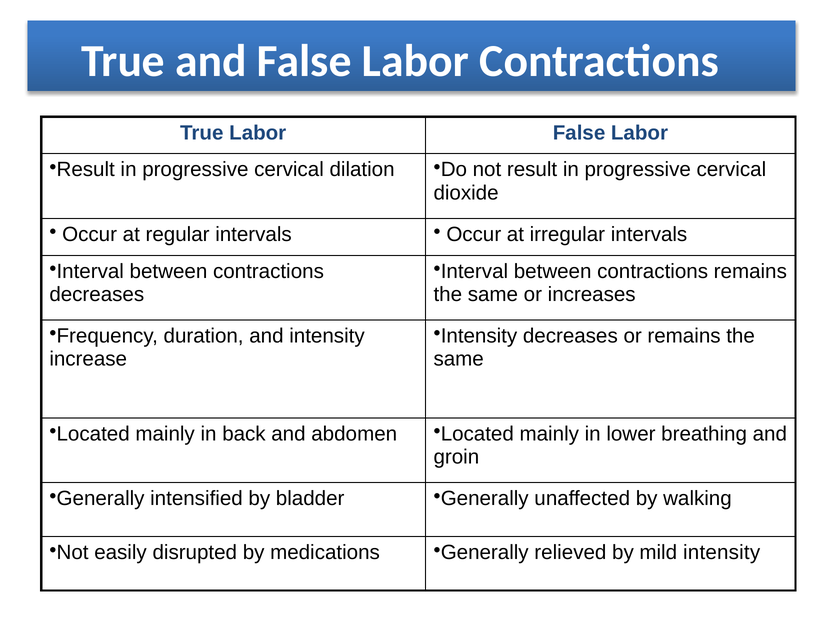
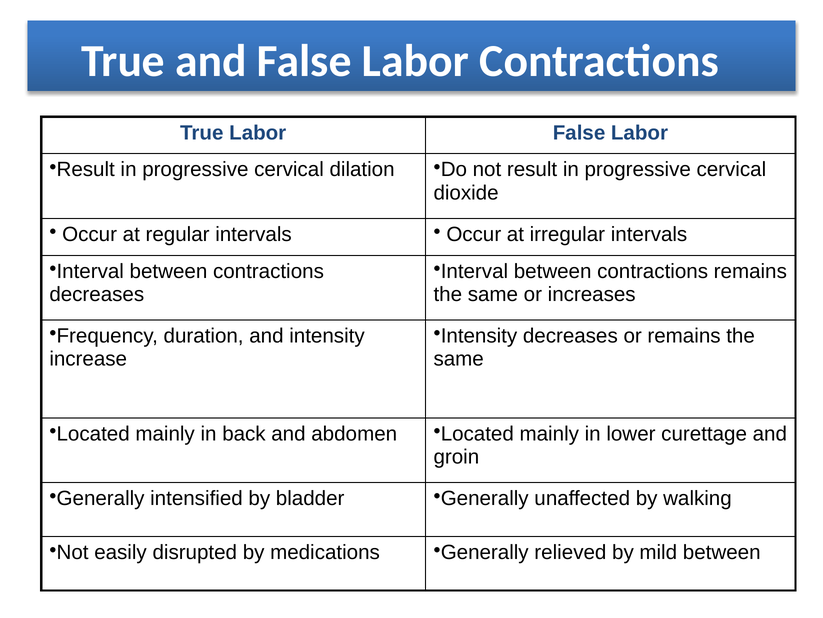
breathing: breathing -> curettage
mild intensity: intensity -> between
